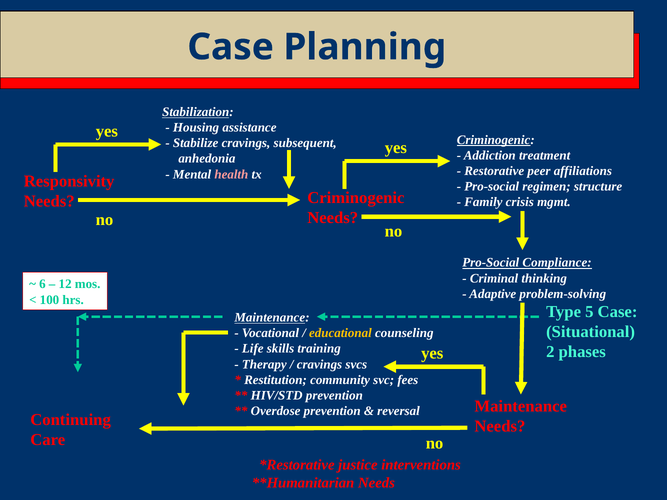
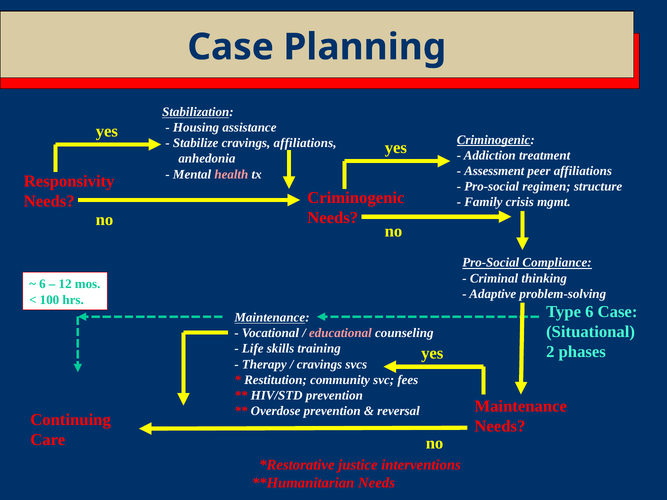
cravings subsequent: subsequent -> affiliations
Restorative: Restorative -> Assessment
Type 5: 5 -> 6
educational colour: yellow -> pink
